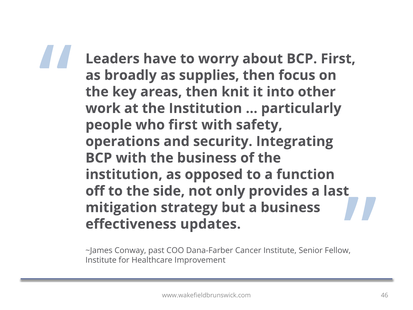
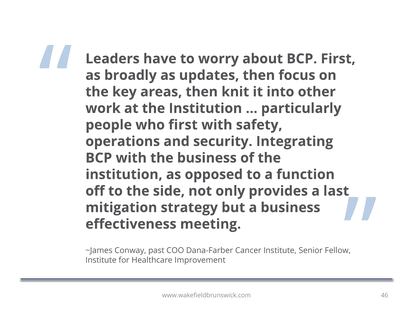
supplies: supplies -> updates
updates: updates -> meeting
